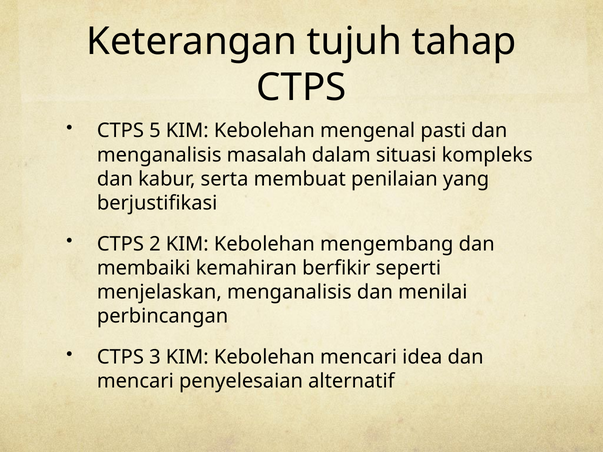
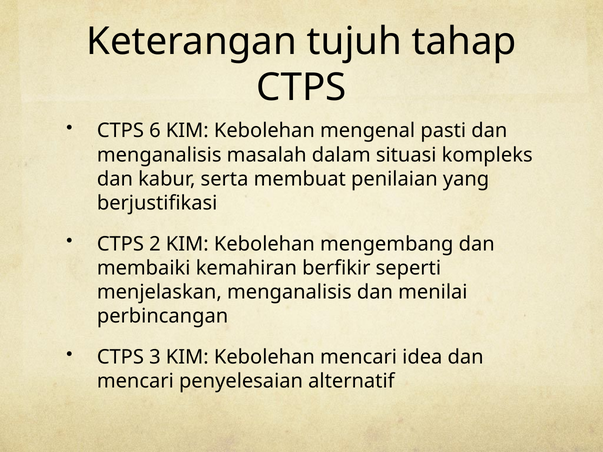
5: 5 -> 6
